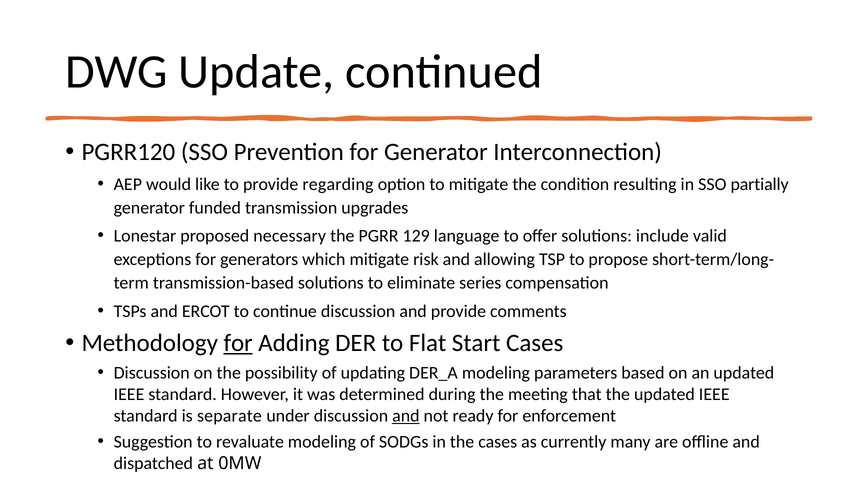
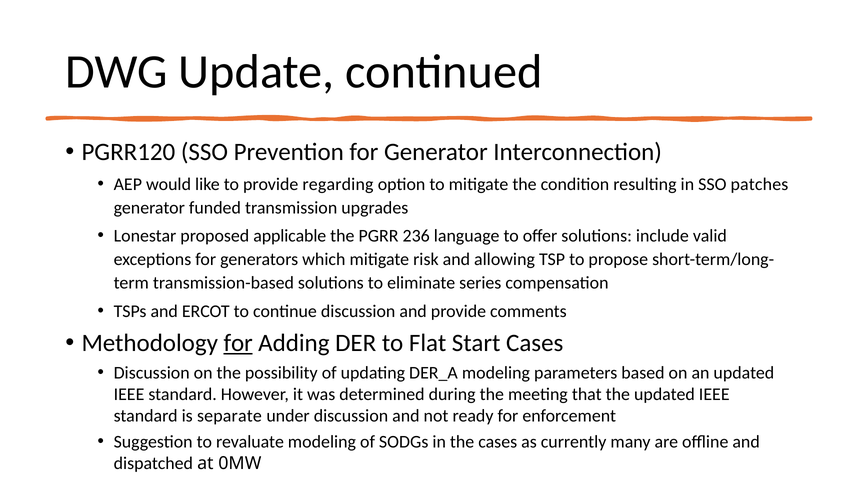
partially: partially -> patches
necessary: necessary -> applicable
129: 129 -> 236
and at (406, 416) underline: present -> none
